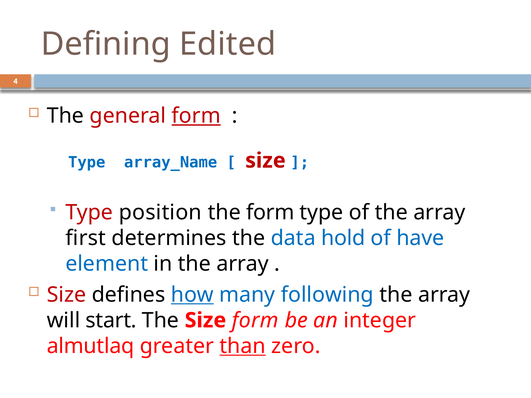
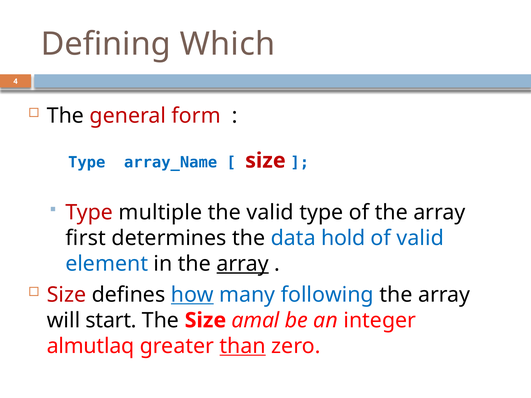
Edited: Edited -> Which
form at (196, 116) underline: present -> none
position: position -> multiple
the form: form -> valid
of have: have -> valid
array at (243, 264) underline: none -> present
Size form: form -> amal
